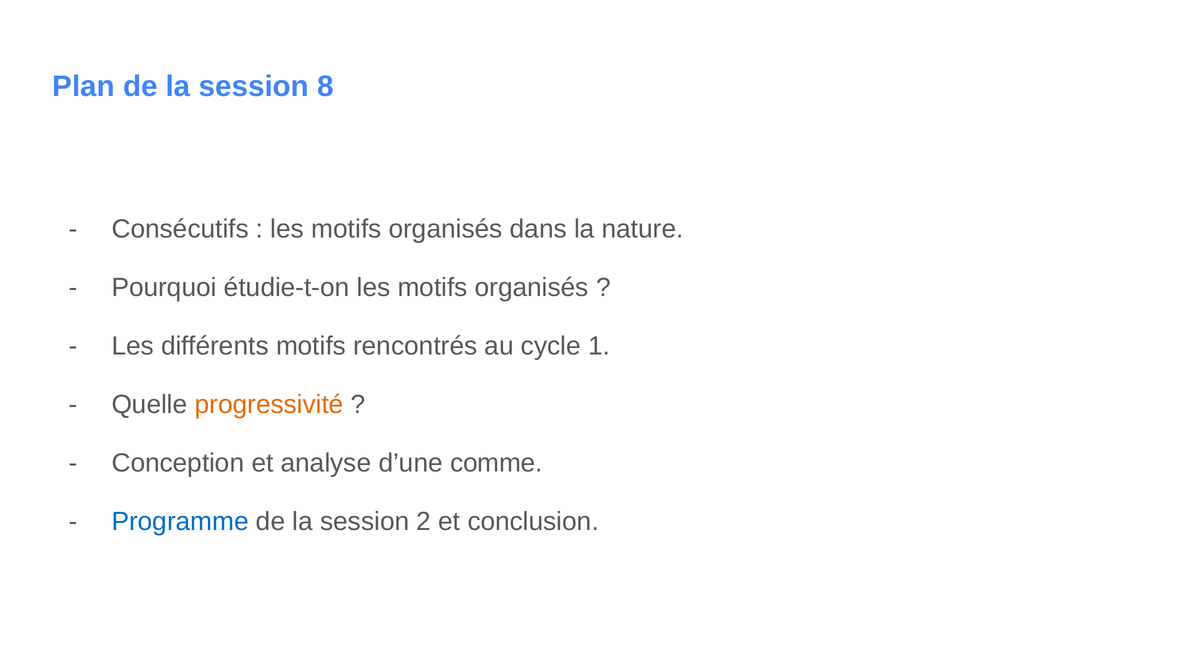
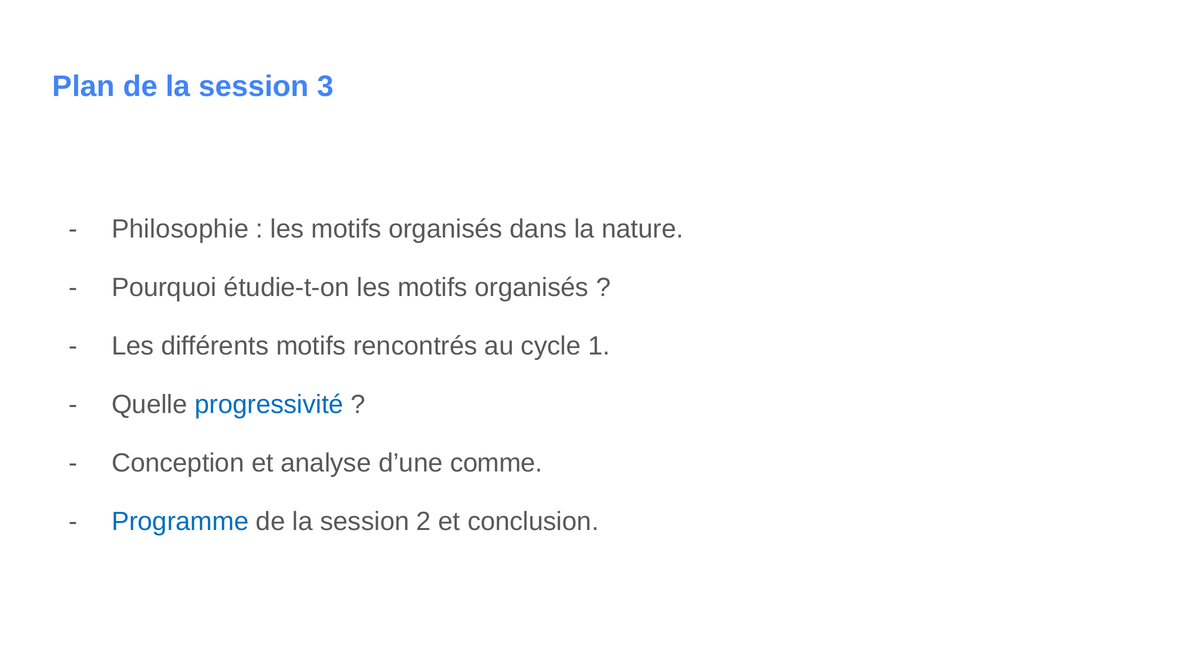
8: 8 -> 3
Consécutifs: Consécutifs -> Philosophie
progressivité colour: orange -> blue
